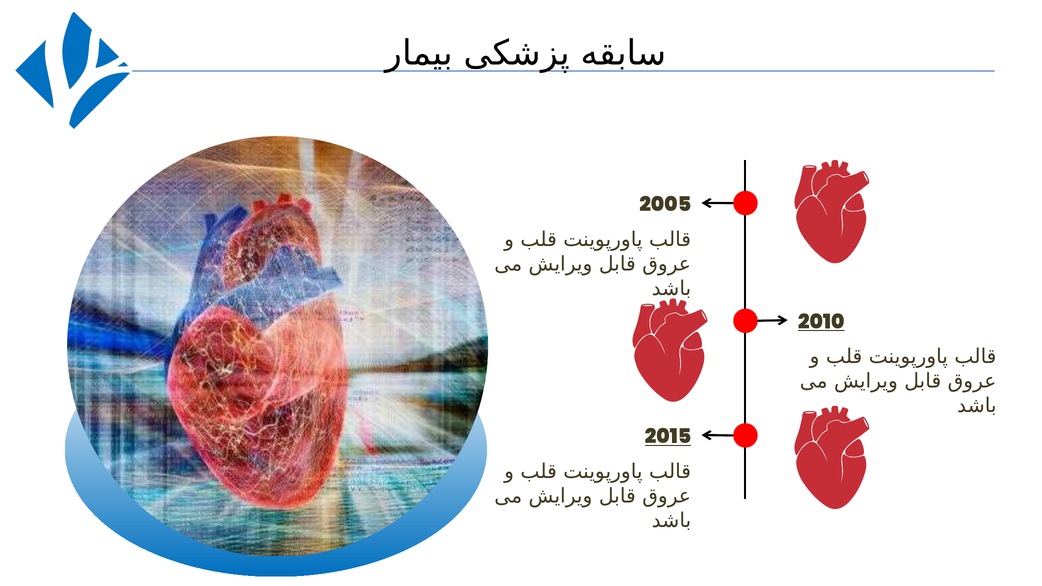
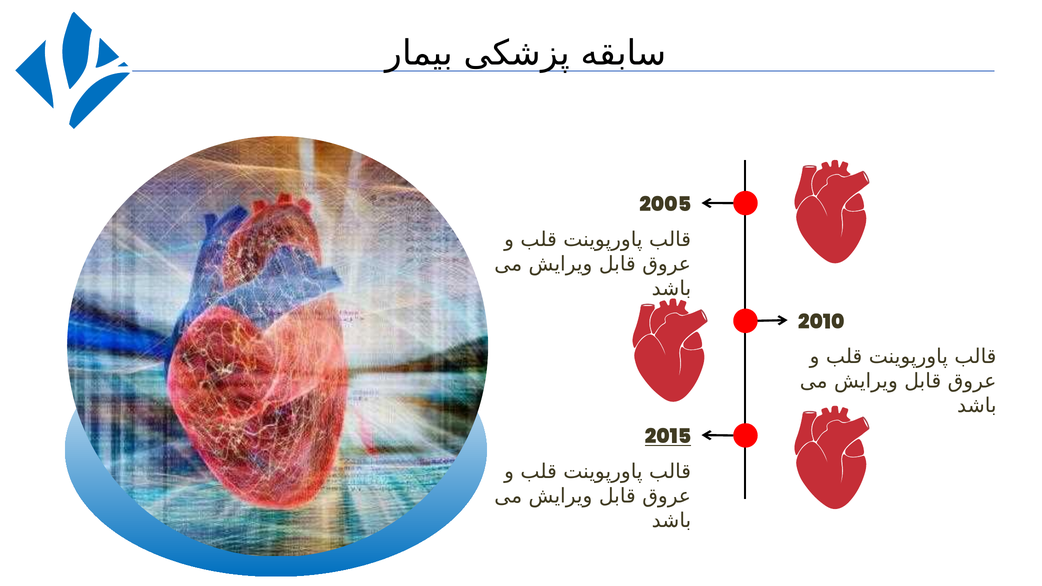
2010 underline: present -> none
